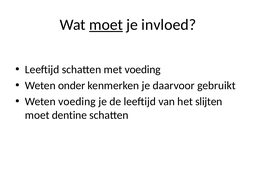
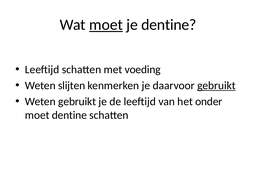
je invloed: invloed -> dentine
onder: onder -> slijten
gebruikt at (216, 86) underline: none -> present
Weten voeding: voeding -> gebruikt
slijten: slijten -> onder
